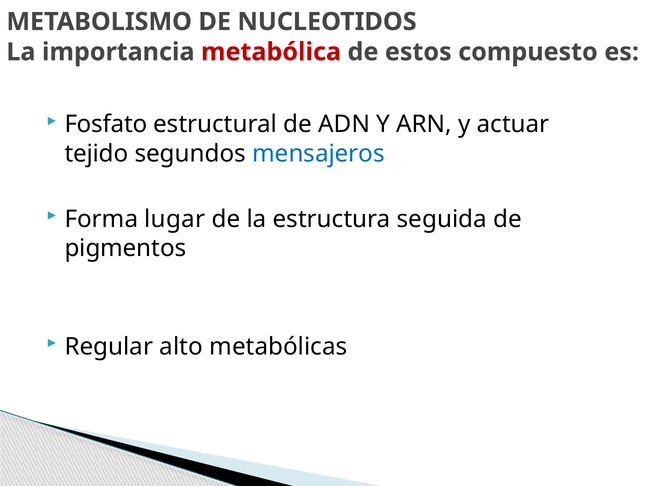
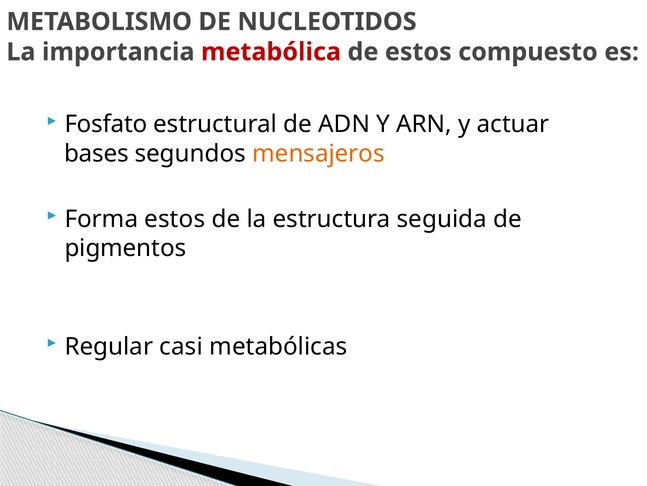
tejido: tejido -> bases
mensajeros colour: blue -> orange
Forma lugar: lugar -> estos
alto: alto -> casi
